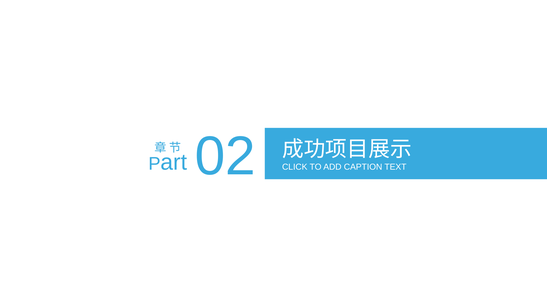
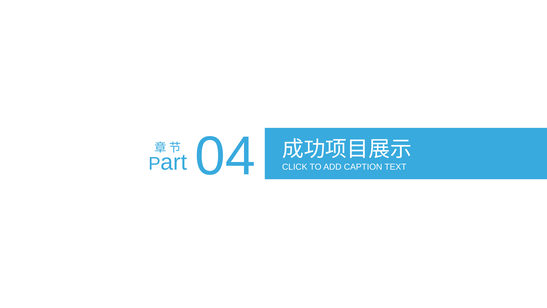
02: 02 -> 04
